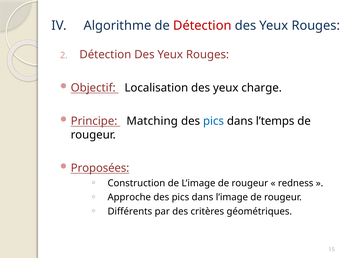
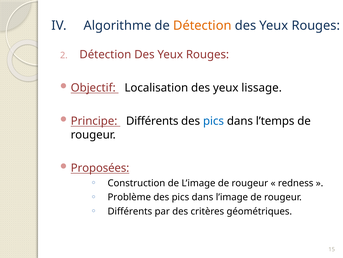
Détection at (202, 25) colour: red -> orange
charge: charge -> lissage
Principe Matching: Matching -> Différents
Approche: Approche -> Problème
